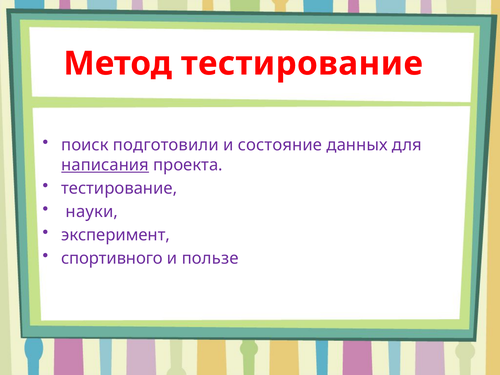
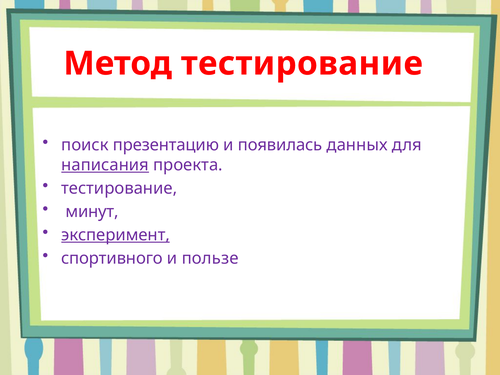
подготовили: подготовили -> презентацию
состояние: состояние -> появилась
науки: науки -> минут
эксперимент underline: none -> present
